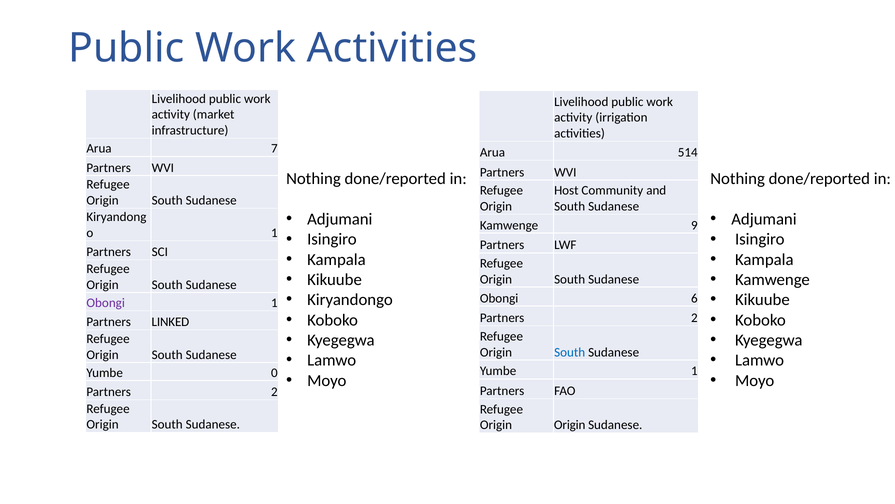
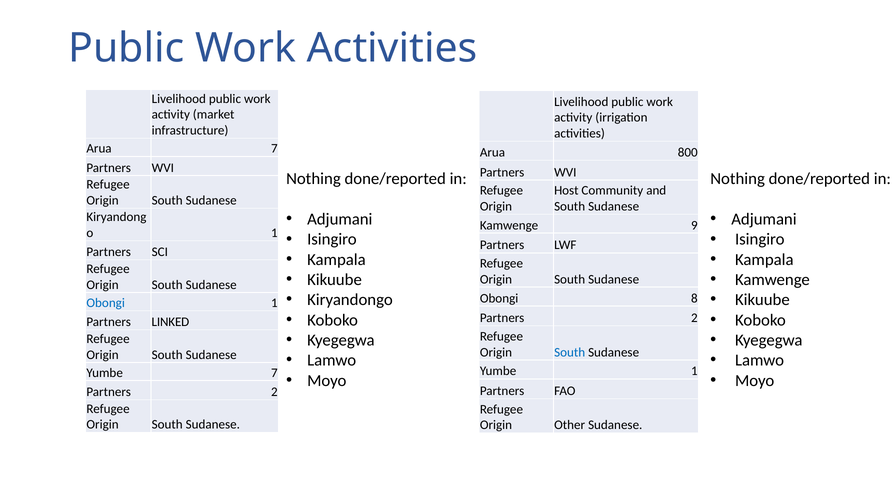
514: 514 -> 800
6: 6 -> 8
Obongi at (106, 303) colour: purple -> blue
Yumbe 0: 0 -> 7
Origin Origin: Origin -> Other
